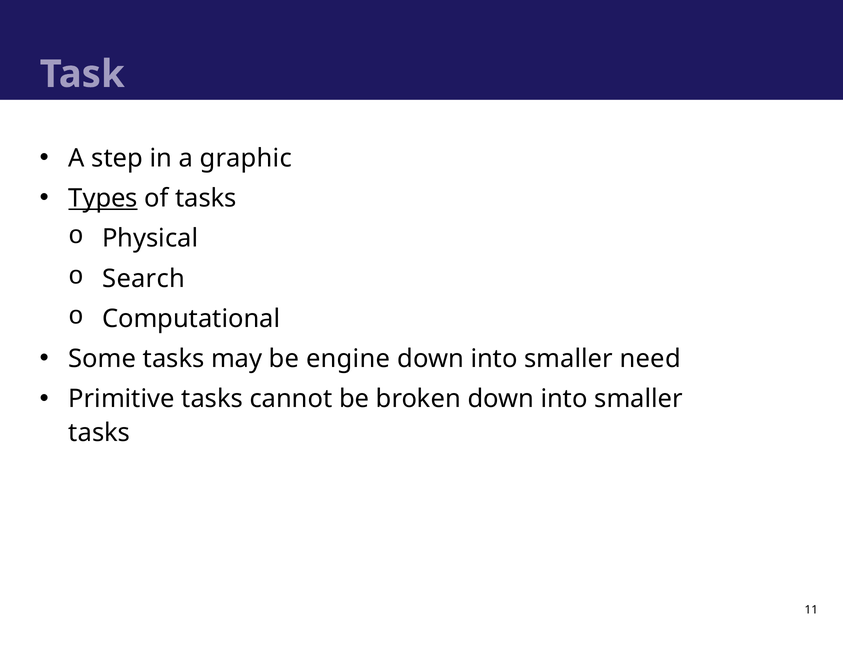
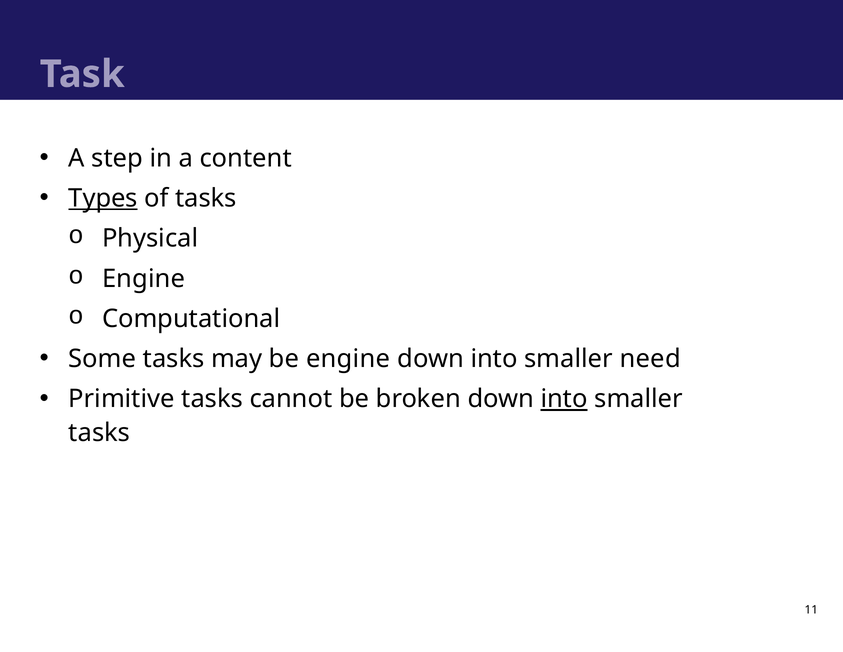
graphic: graphic -> content
Search at (144, 278): Search -> Engine
into at (564, 399) underline: none -> present
